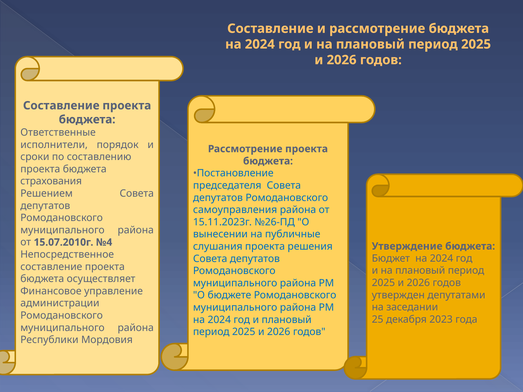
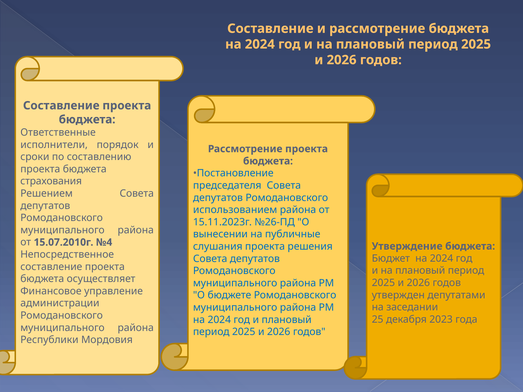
самоуправления: самоуправления -> использованием
